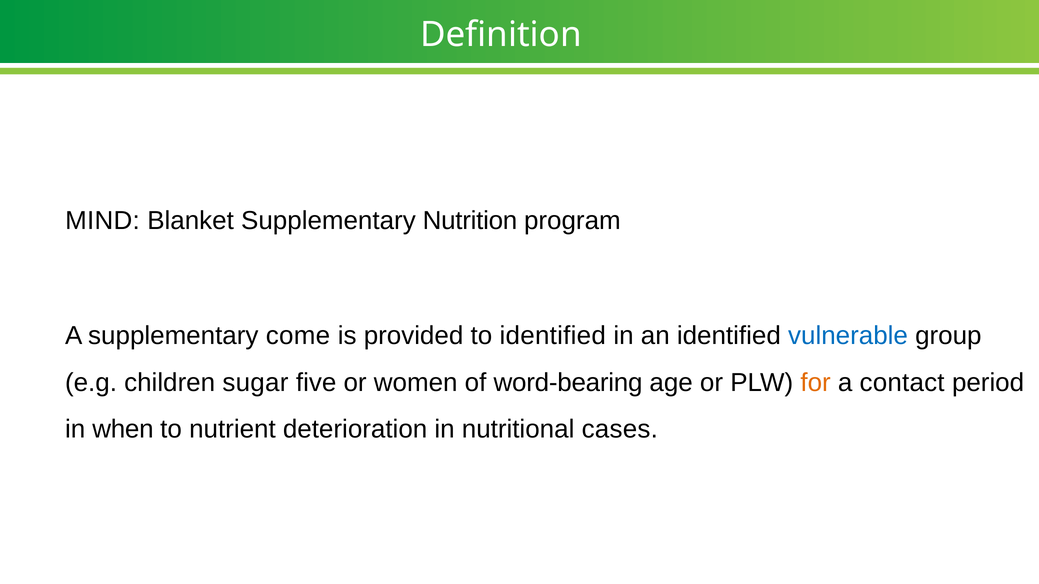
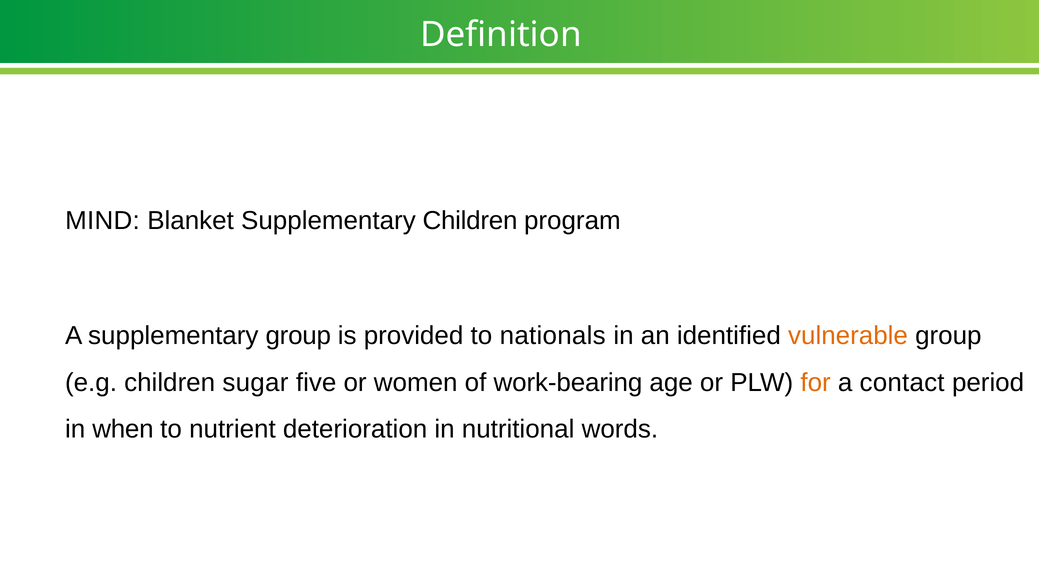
Supplementary Nutrition: Nutrition -> Children
supplementary come: come -> group
to identified: identified -> nationals
vulnerable colour: blue -> orange
word-bearing: word-bearing -> work-bearing
cases: cases -> words
